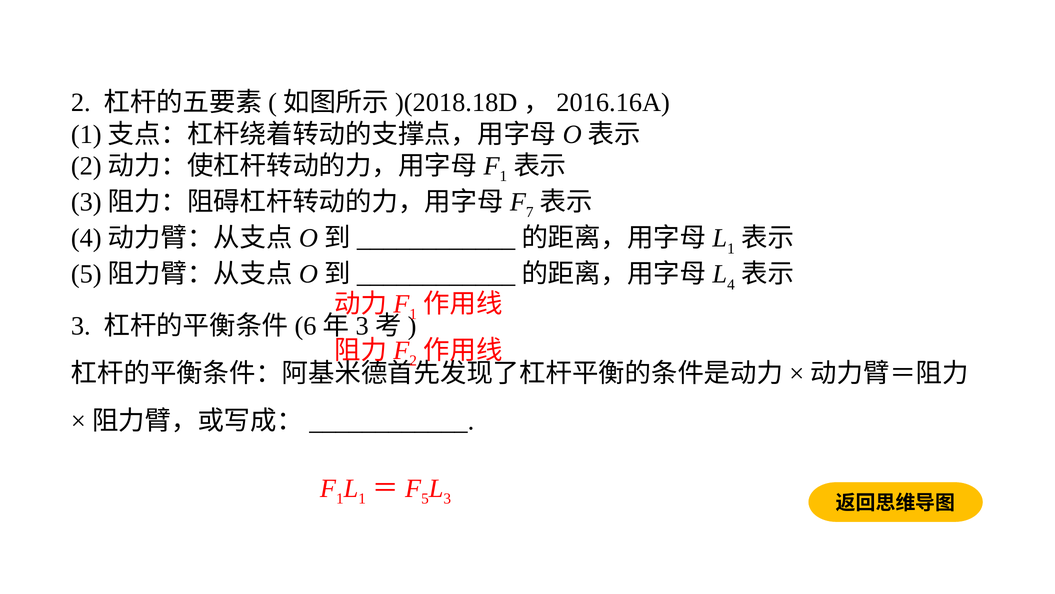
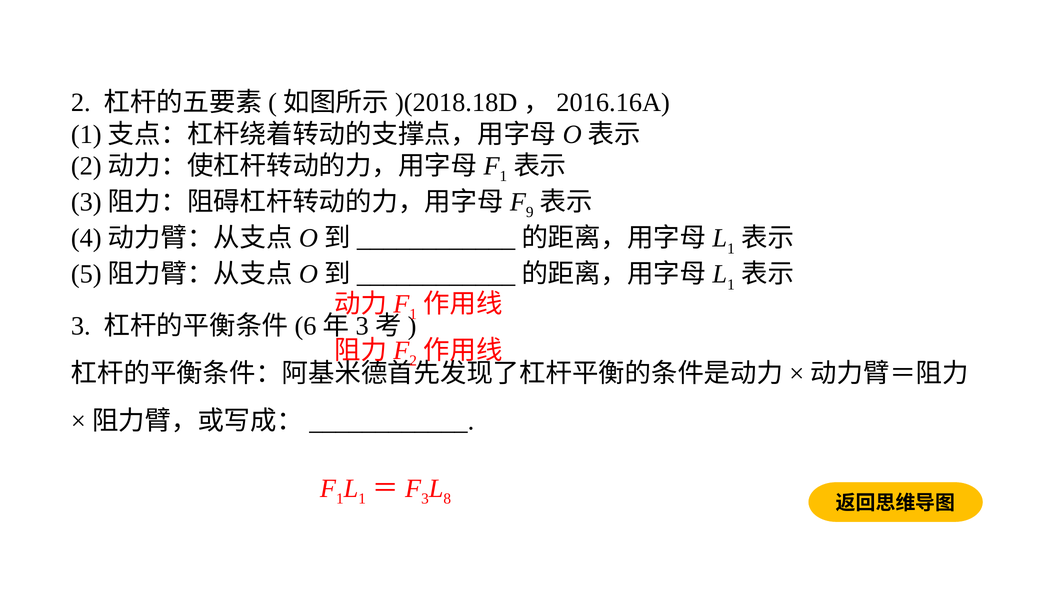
7: 7 -> 9
4 at (731, 284): 4 -> 1
5 at (425, 498): 5 -> 3
3 at (447, 498): 3 -> 8
